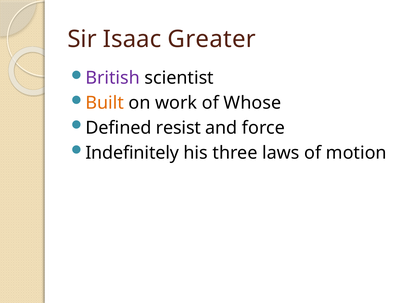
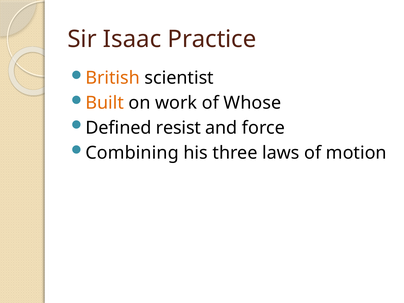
Greater: Greater -> Practice
British colour: purple -> orange
Indefinitely: Indefinitely -> Combining
